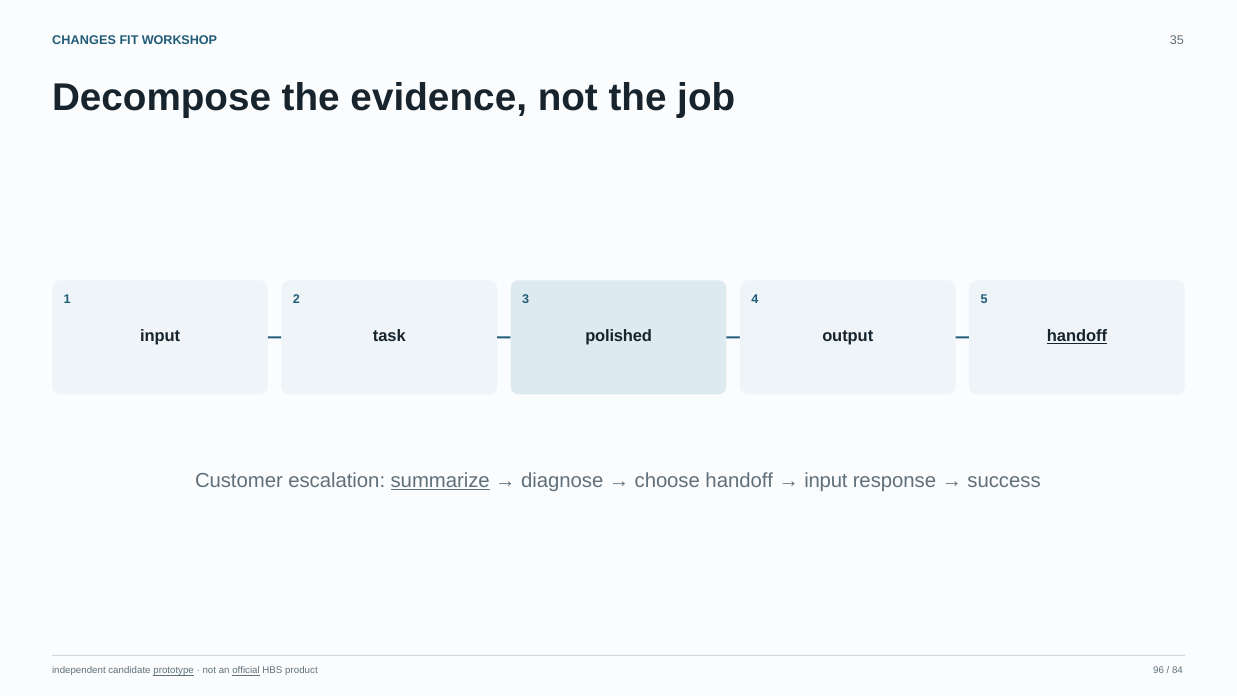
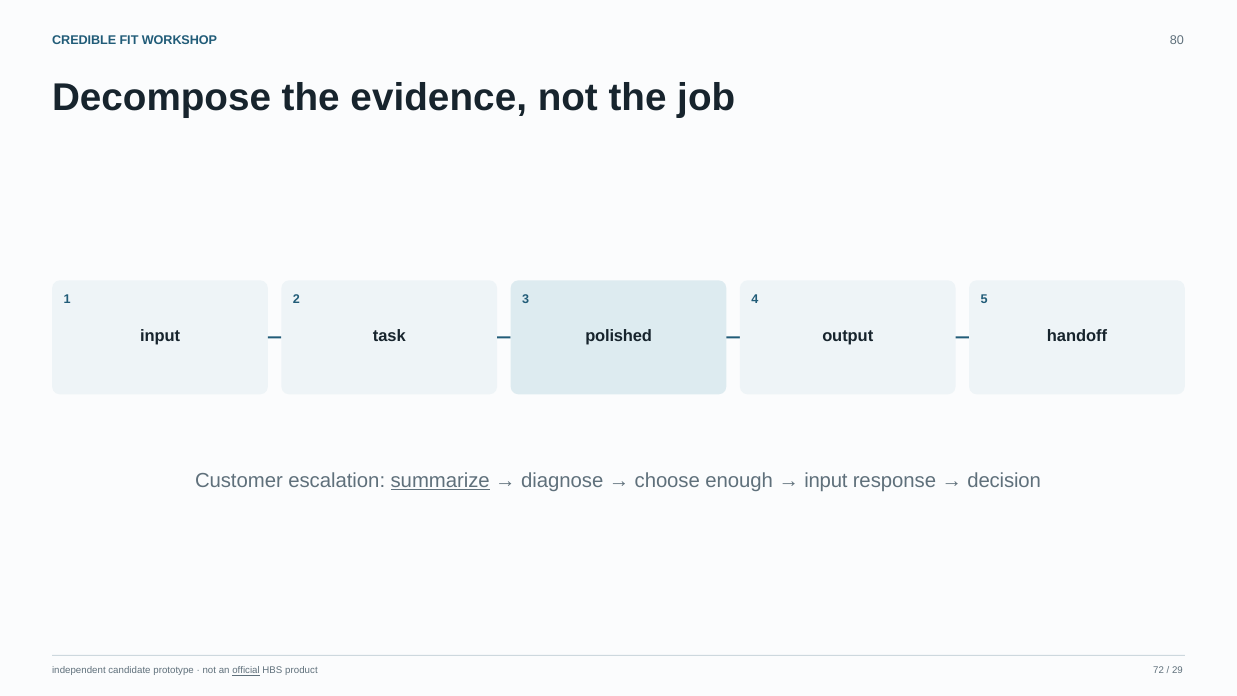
CHANGES: CHANGES -> CREDIBLE
35: 35 -> 80
handoff at (1077, 336) underline: present -> none
choose handoff: handoff -> enough
success: success -> decision
prototype underline: present -> none
96: 96 -> 72
84: 84 -> 29
